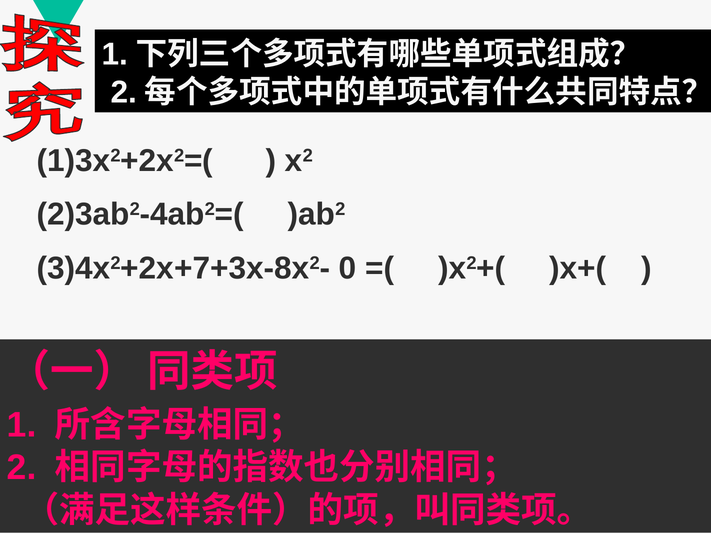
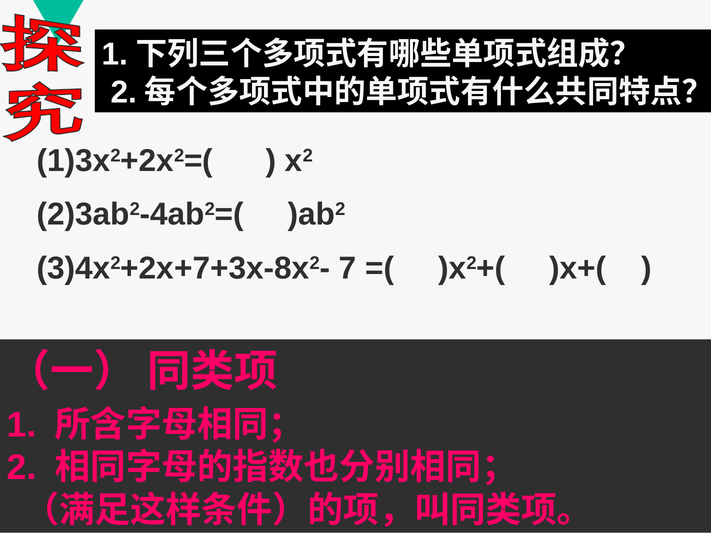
0: 0 -> 7
